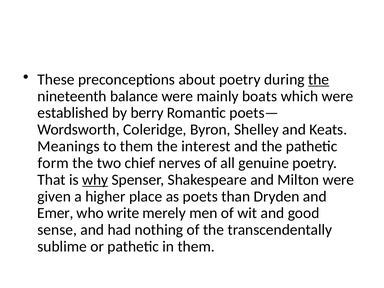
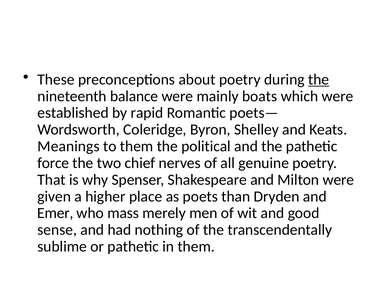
berry: berry -> rapid
interest: interest -> political
form: form -> force
why underline: present -> none
write: write -> mass
